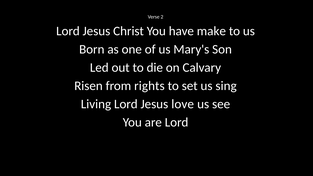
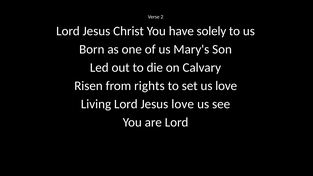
make: make -> solely
us sing: sing -> love
